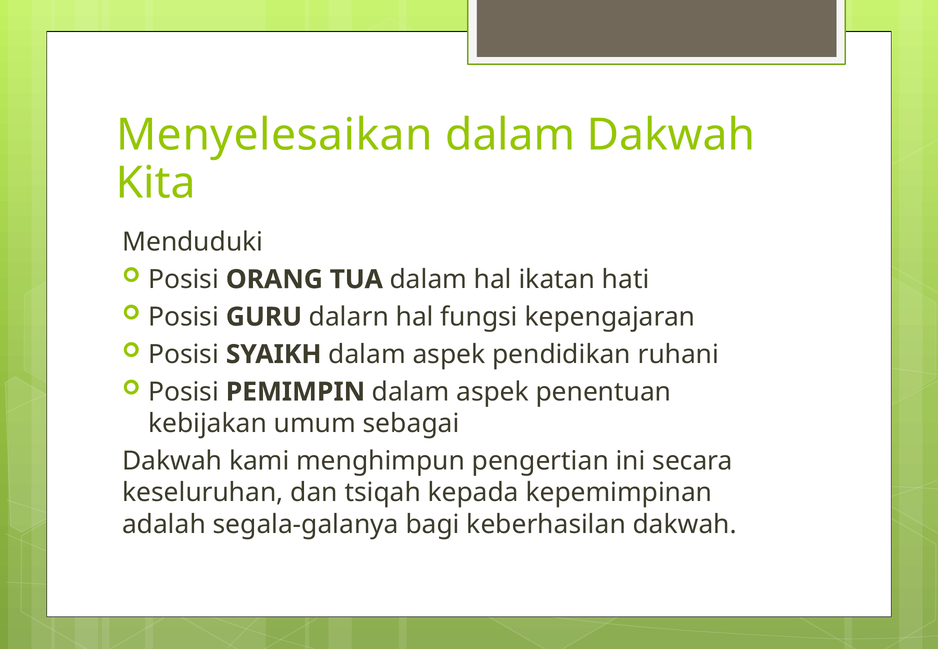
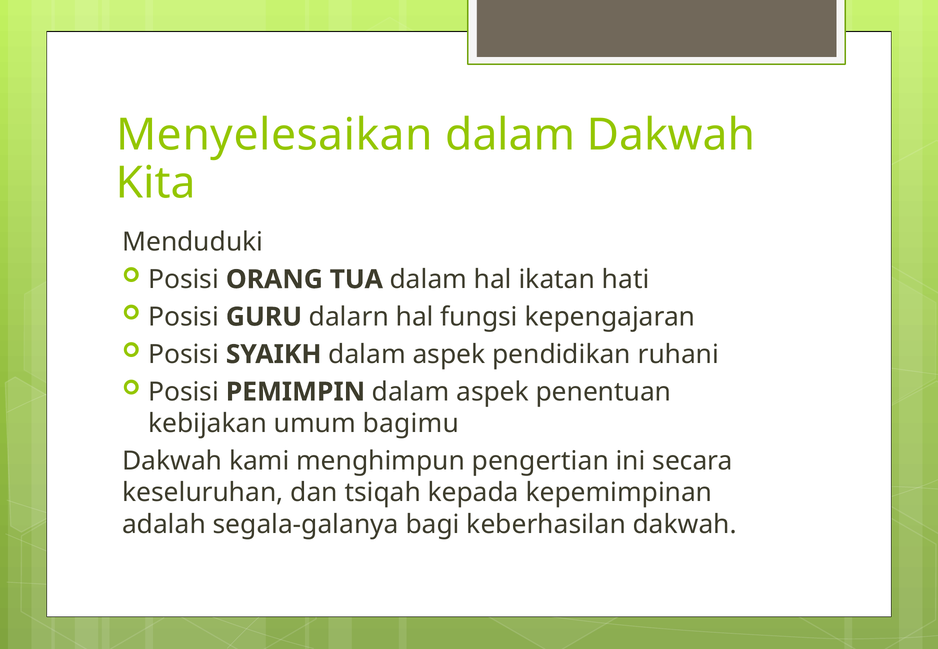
sebagai: sebagai -> bagimu
